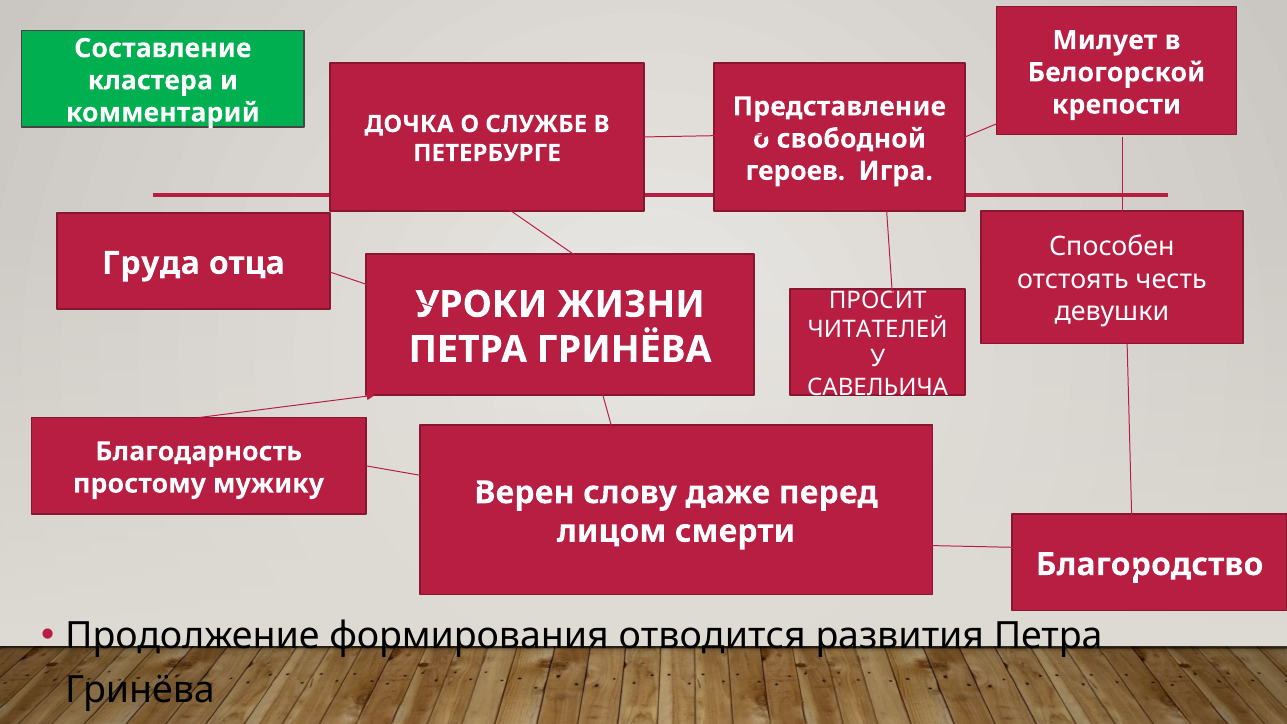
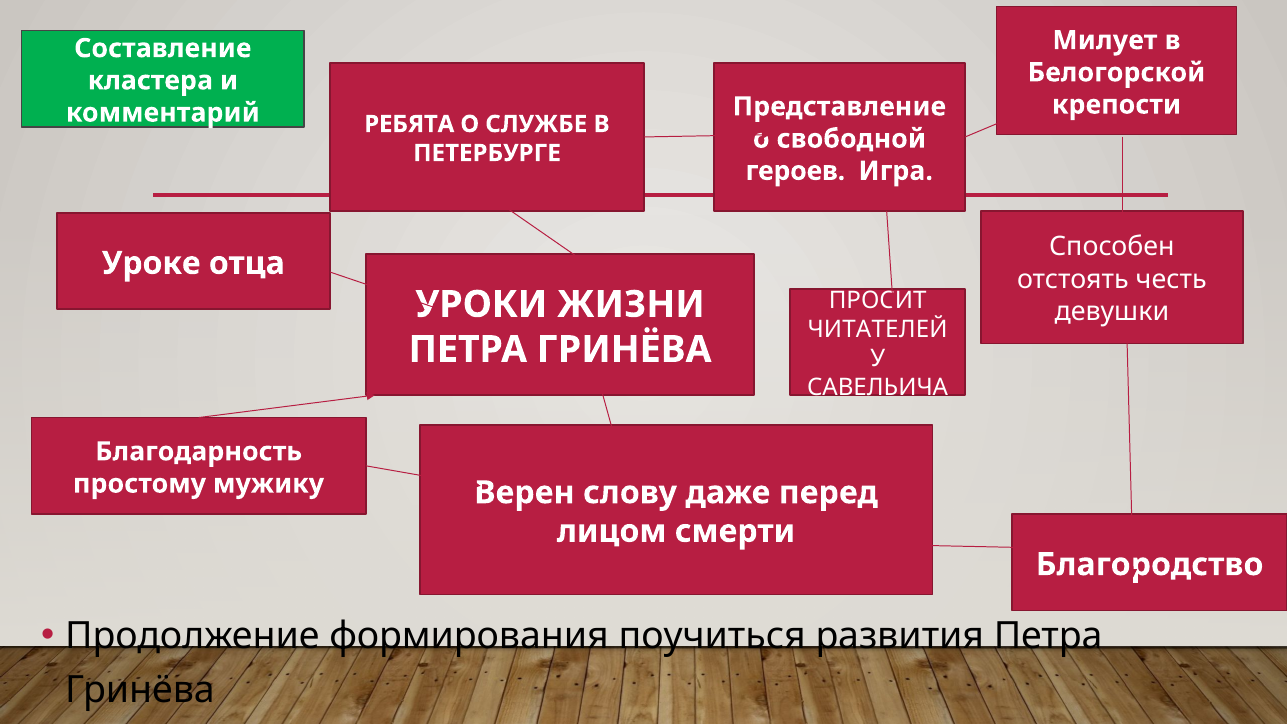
ДОЧКА: ДОЧКА -> РЕБЯТА
Груда: Груда -> Уроке
отводится: отводится -> поучиться
